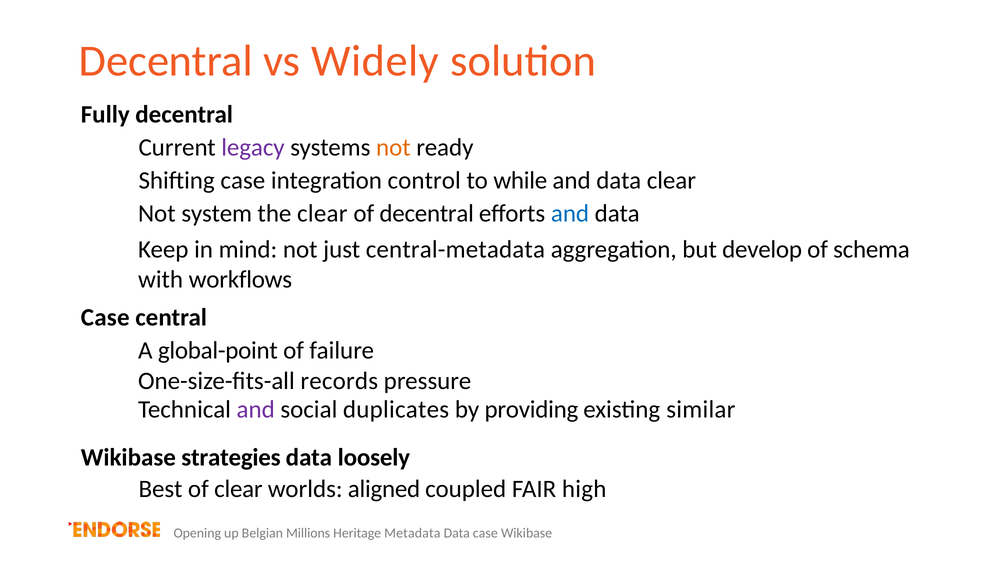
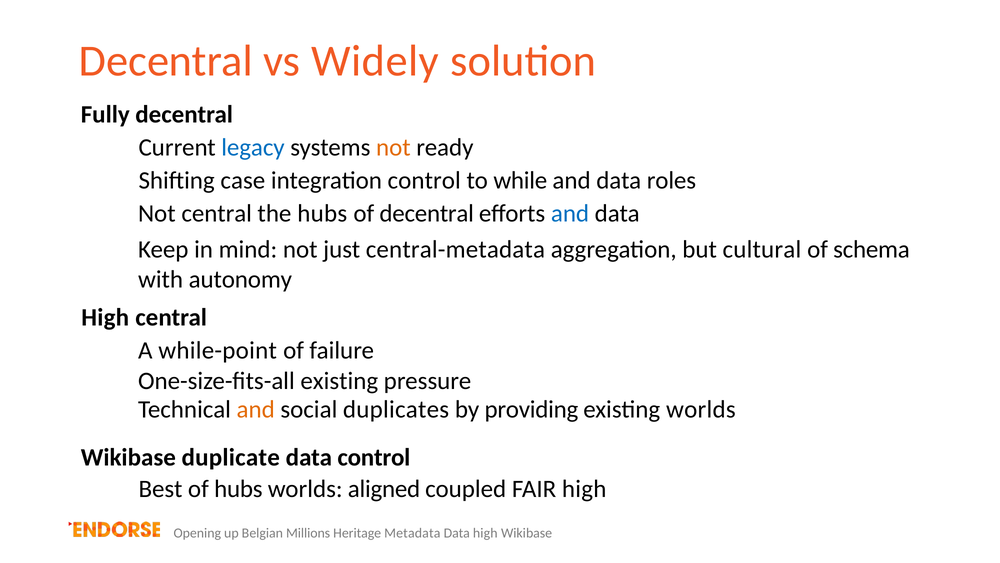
legacy colour: purple -> blue
data clear: clear -> roles
Not system: system -> central
the clear: clear -> hubs
develop: develop -> cultural
workflows: workflows -> autonomy
Case at (105, 317): Case -> High
global-point: global-point -> while-point
One-size-fits-all records: records -> existing
and at (256, 409) colour: purple -> orange
existing similar: similar -> worlds
strategies: strategies -> duplicate
data loosely: loosely -> control
of clear: clear -> hubs
Data case: case -> high
